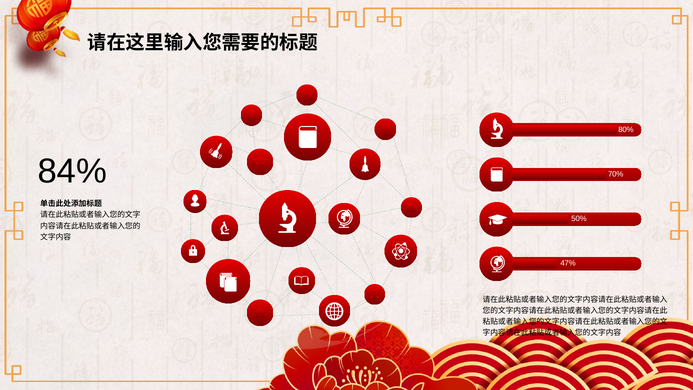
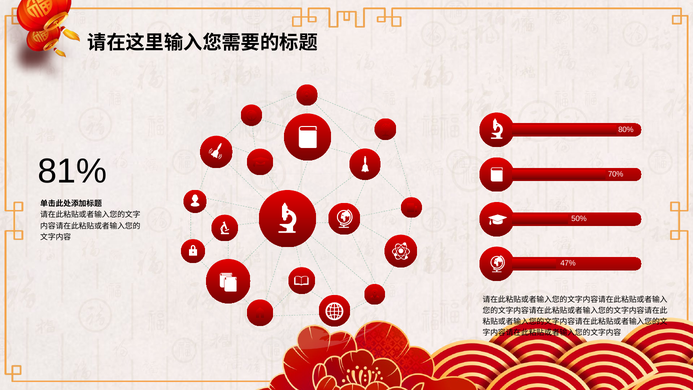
84%: 84% -> 81%
